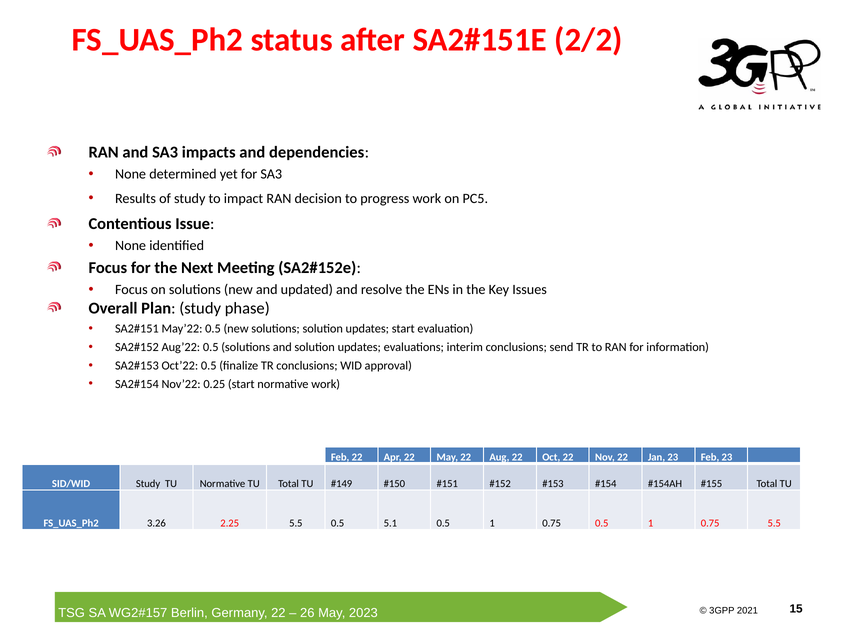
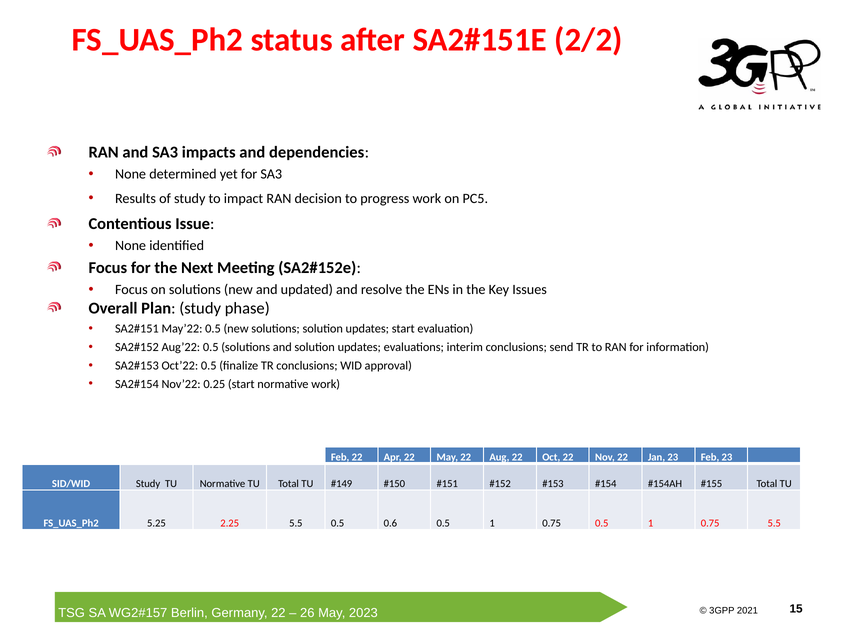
3.26: 3.26 -> 5.25
5.1: 5.1 -> 0.6
